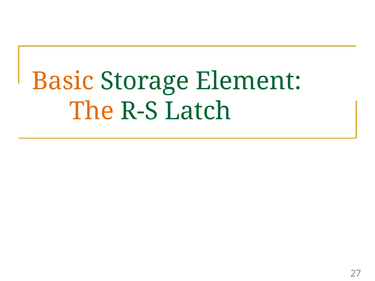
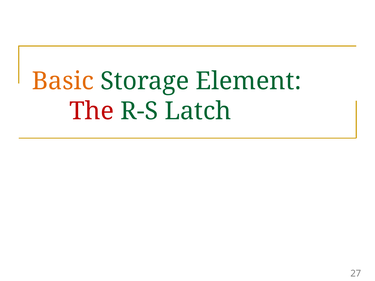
The colour: orange -> red
